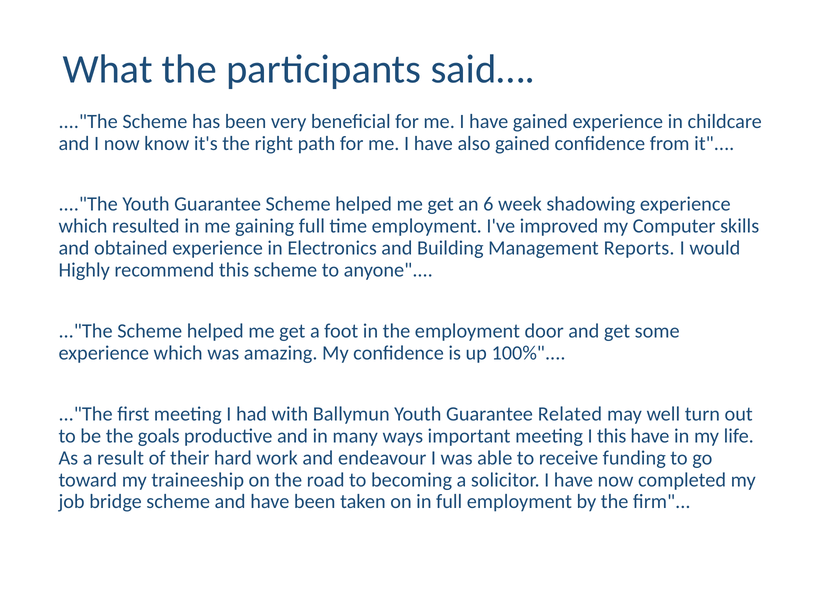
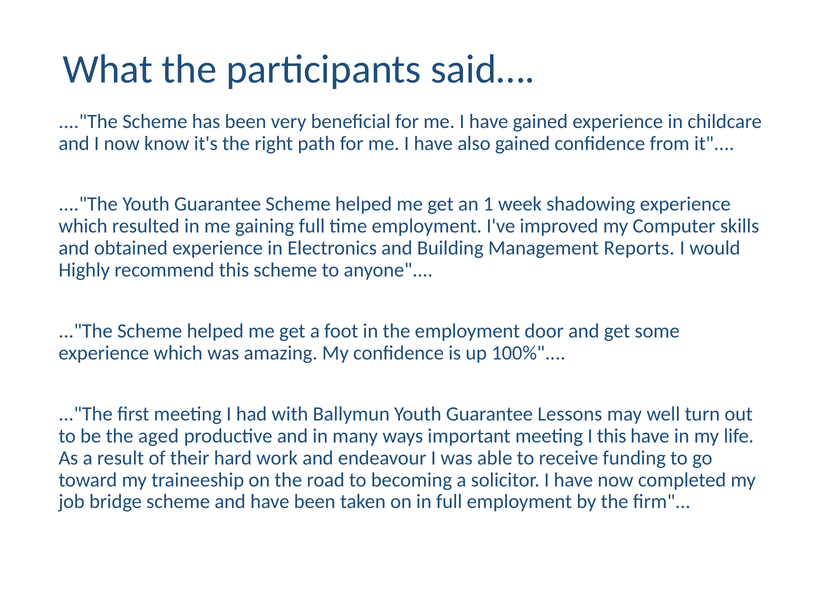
6: 6 -> 1
Related: Related -> Lessons
goals: goals -> aged
